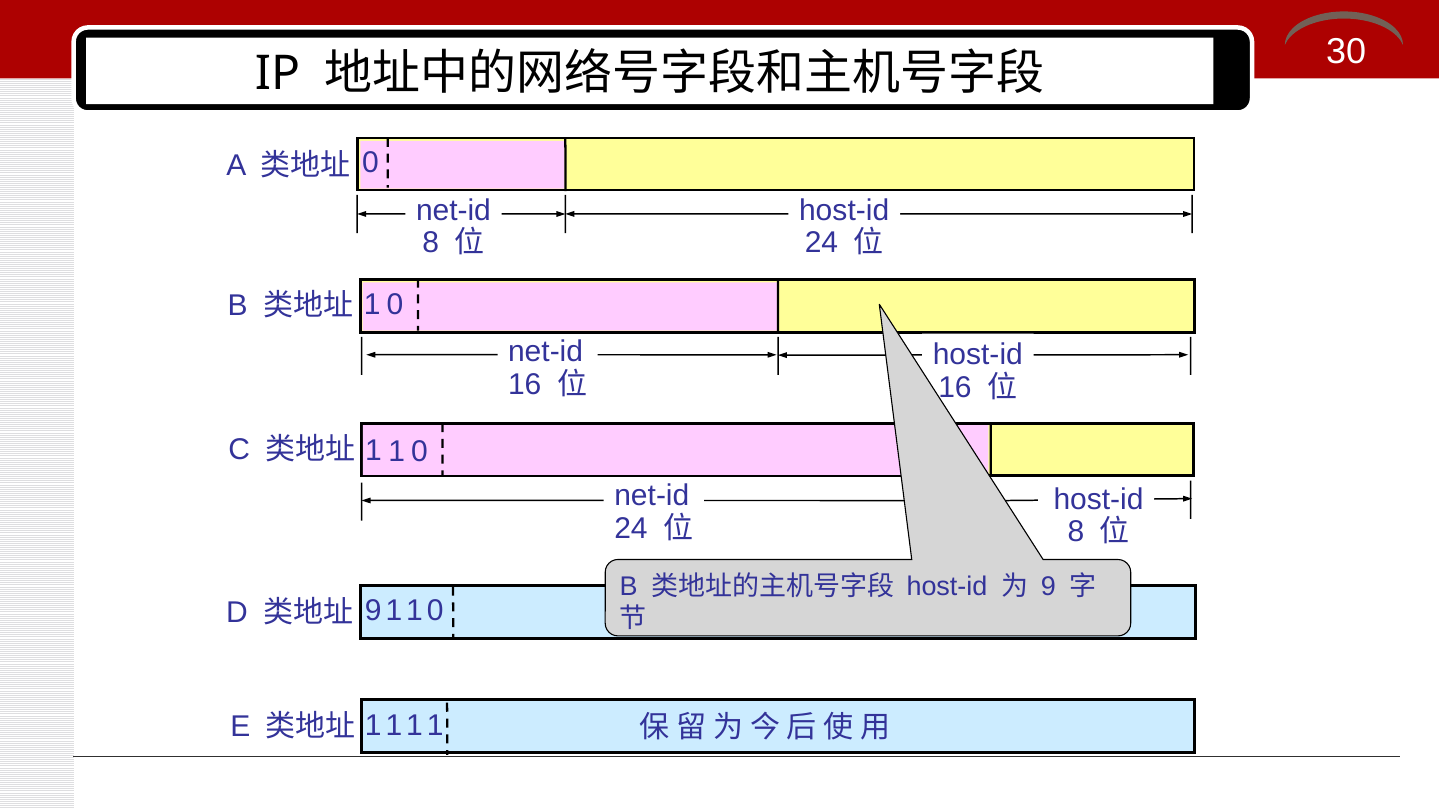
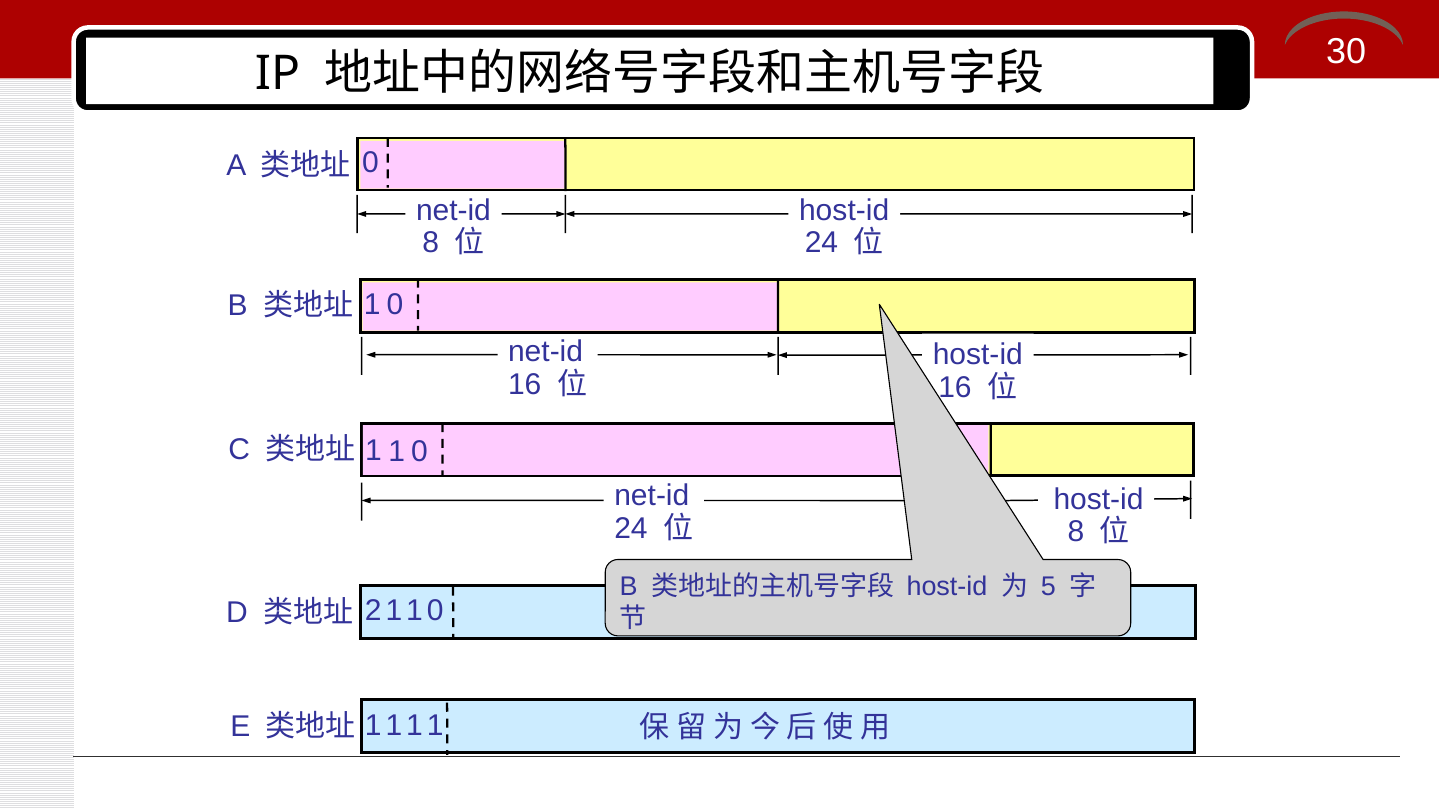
9 at (1048, 587): 9 -> 5
9 at (373, 611): 9 -> 2
